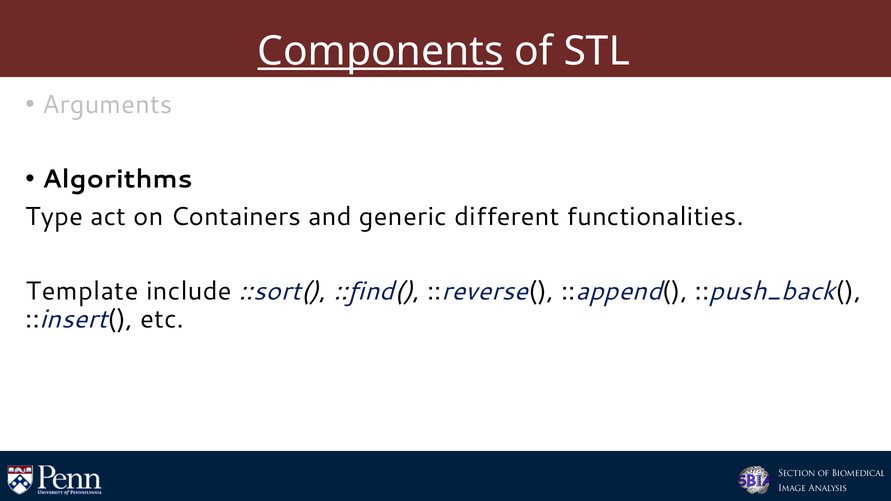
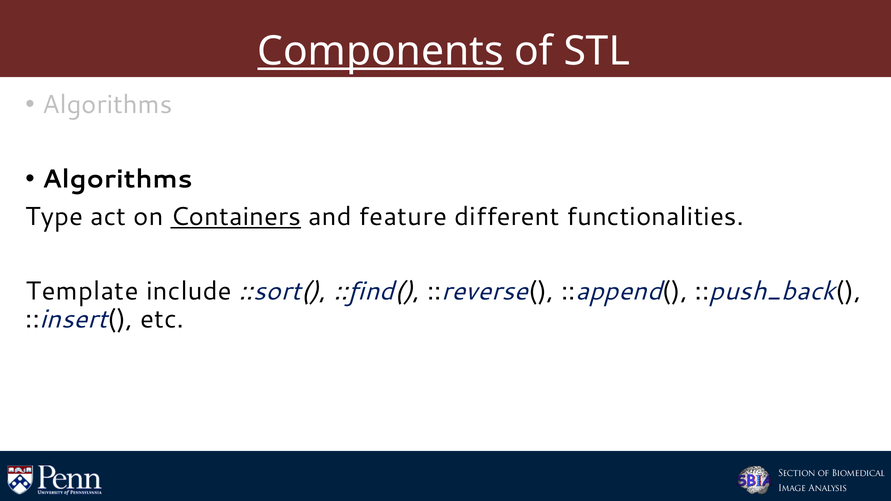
Arguments at (107, 104): Arguments -> Algorithms
Containers underline: none -> present
generic: generic -> feature
